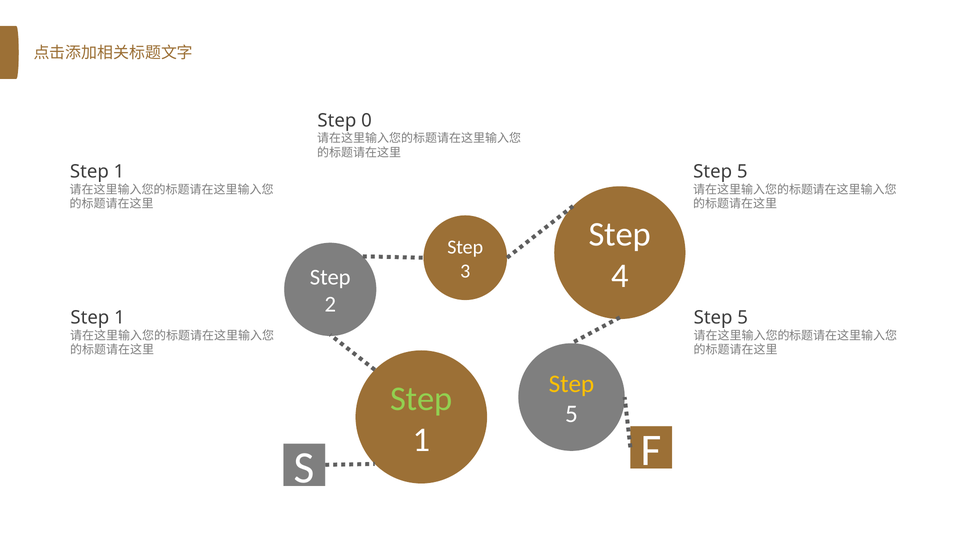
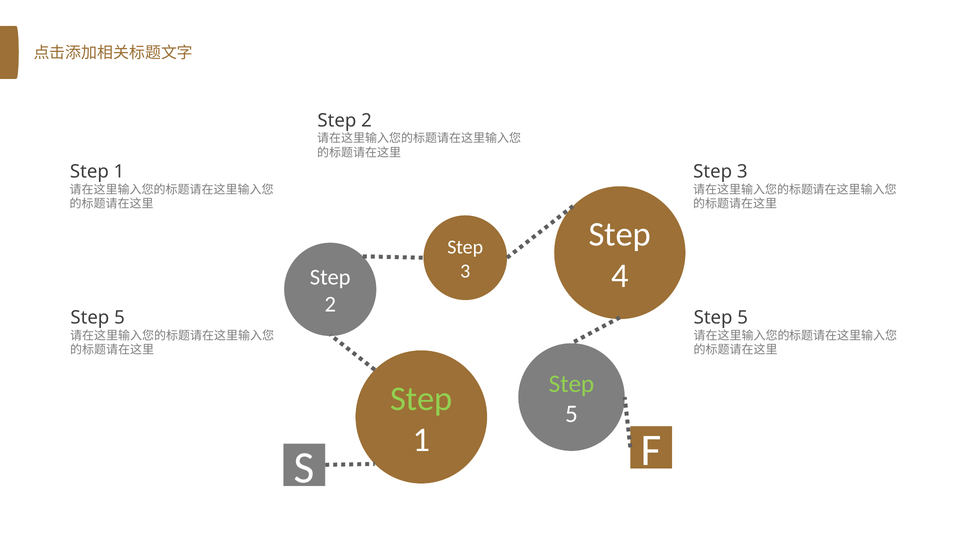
0 at (366, 121): 0 -> 2
5 at (742, 172): 5 -> 3
1 at (119, 318): 1 -> 5
Step at (571, 384) colour: yellow -> light green
